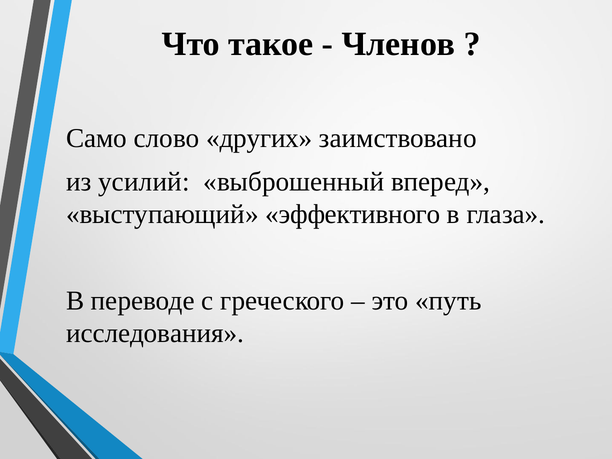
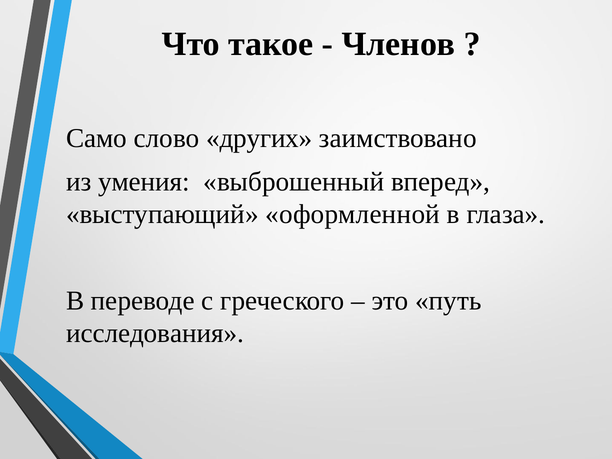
усилий: усилий -> умения
эффективного: эффективного -> оформленной
